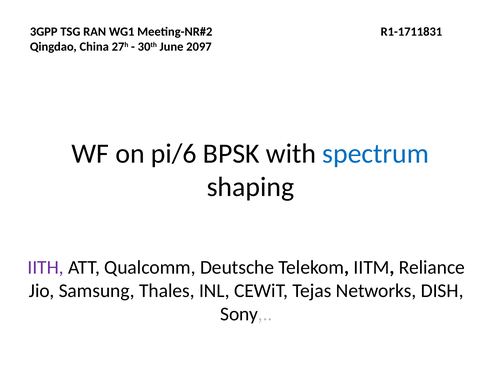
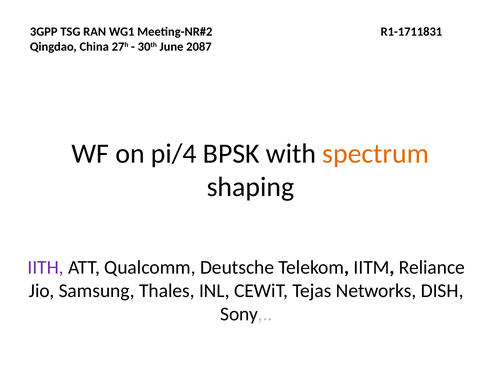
2097: 2097 -> 2087
pi/6: pi/6 -> pi/4
spectrum colour: blue -> orange
